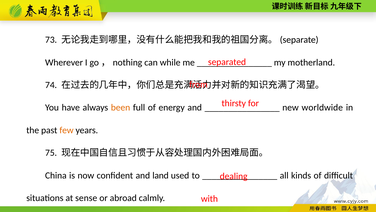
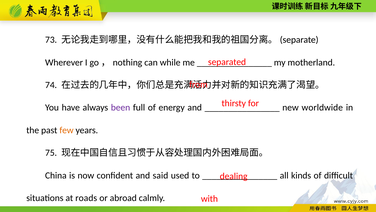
been colour: orange -> purple
land: land -> said
sense: sense -> roads
